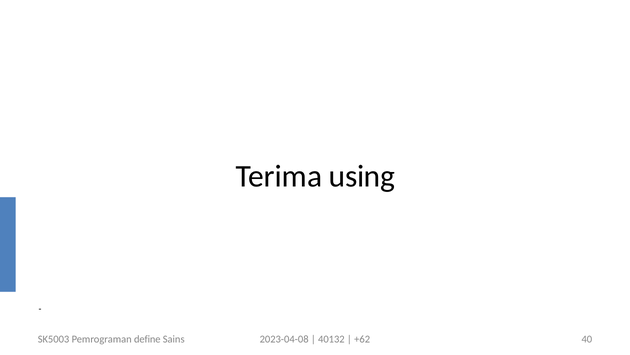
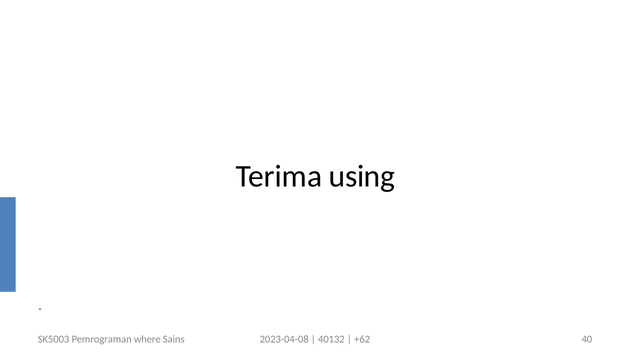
define: define -> where
